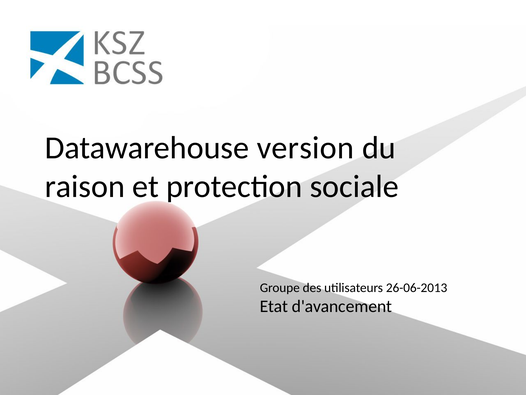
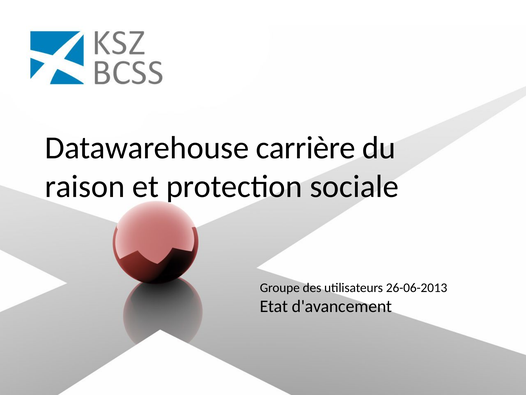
version: version -> carrière
